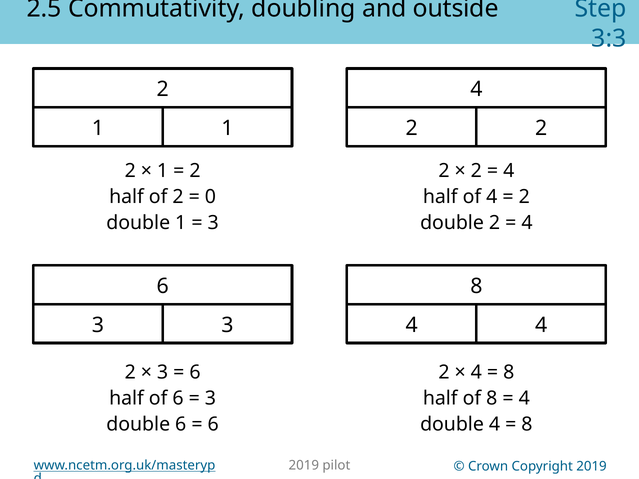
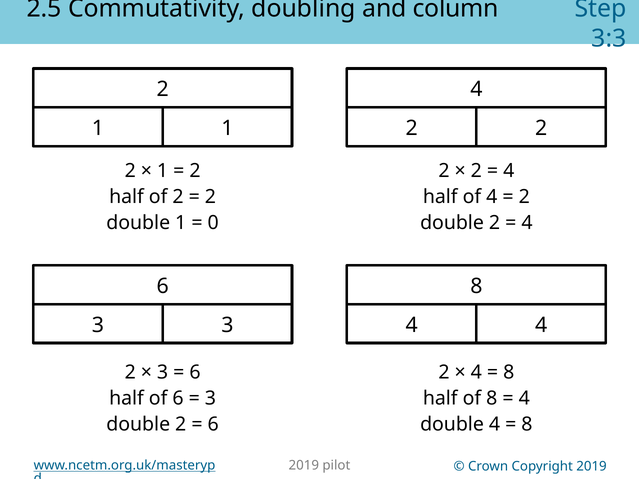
outside: outside -> column
0 at (210, 197): 0 -> 2
3 at (213, 223): 3 -> 0
6 at (181, 424): 6 -> 2
